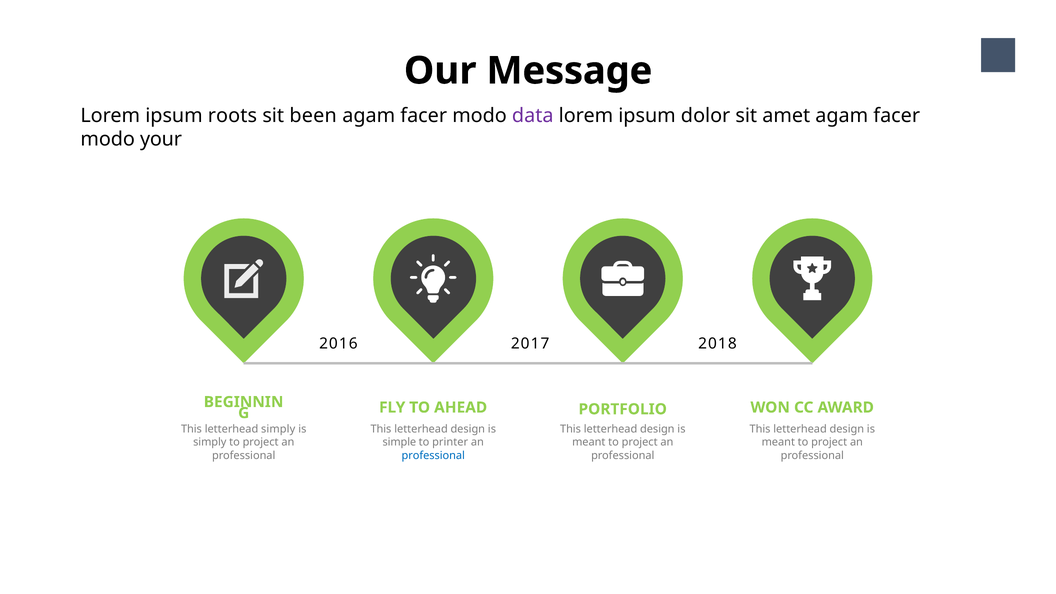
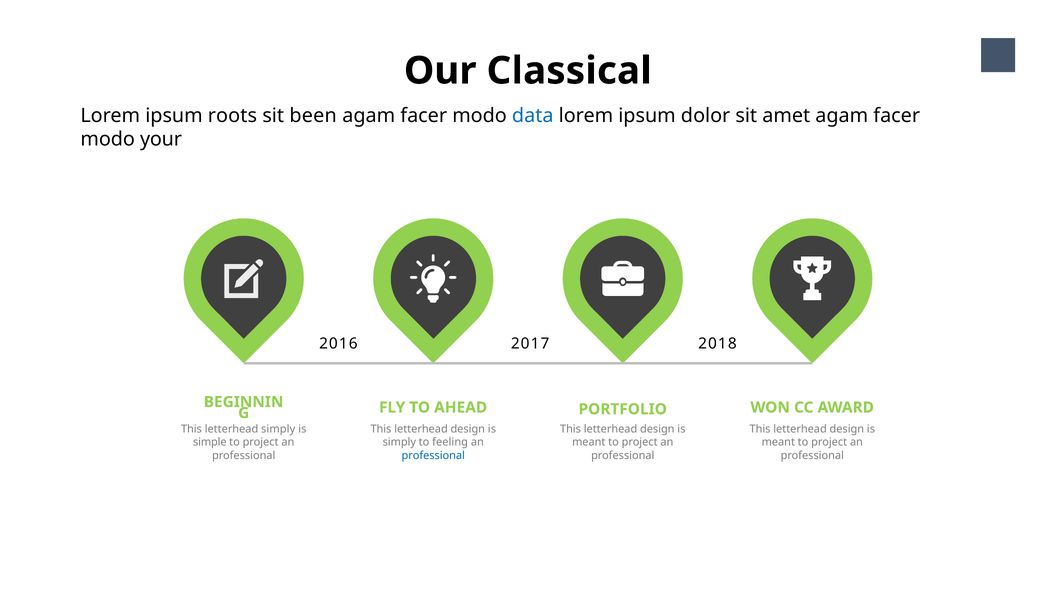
Message: Message -> Classical
data colour: purple -> blue
simply at (210, 442): simply -> simple
simple at (399, 442): simple -> simply
printer: printer -> feeling
